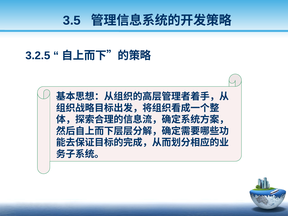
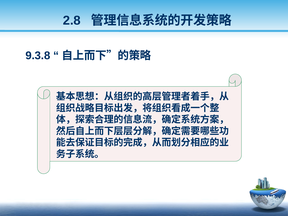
3.5: 3.5 -> 2.8
3.2.5: 3.2.5 -> 9.3.8
